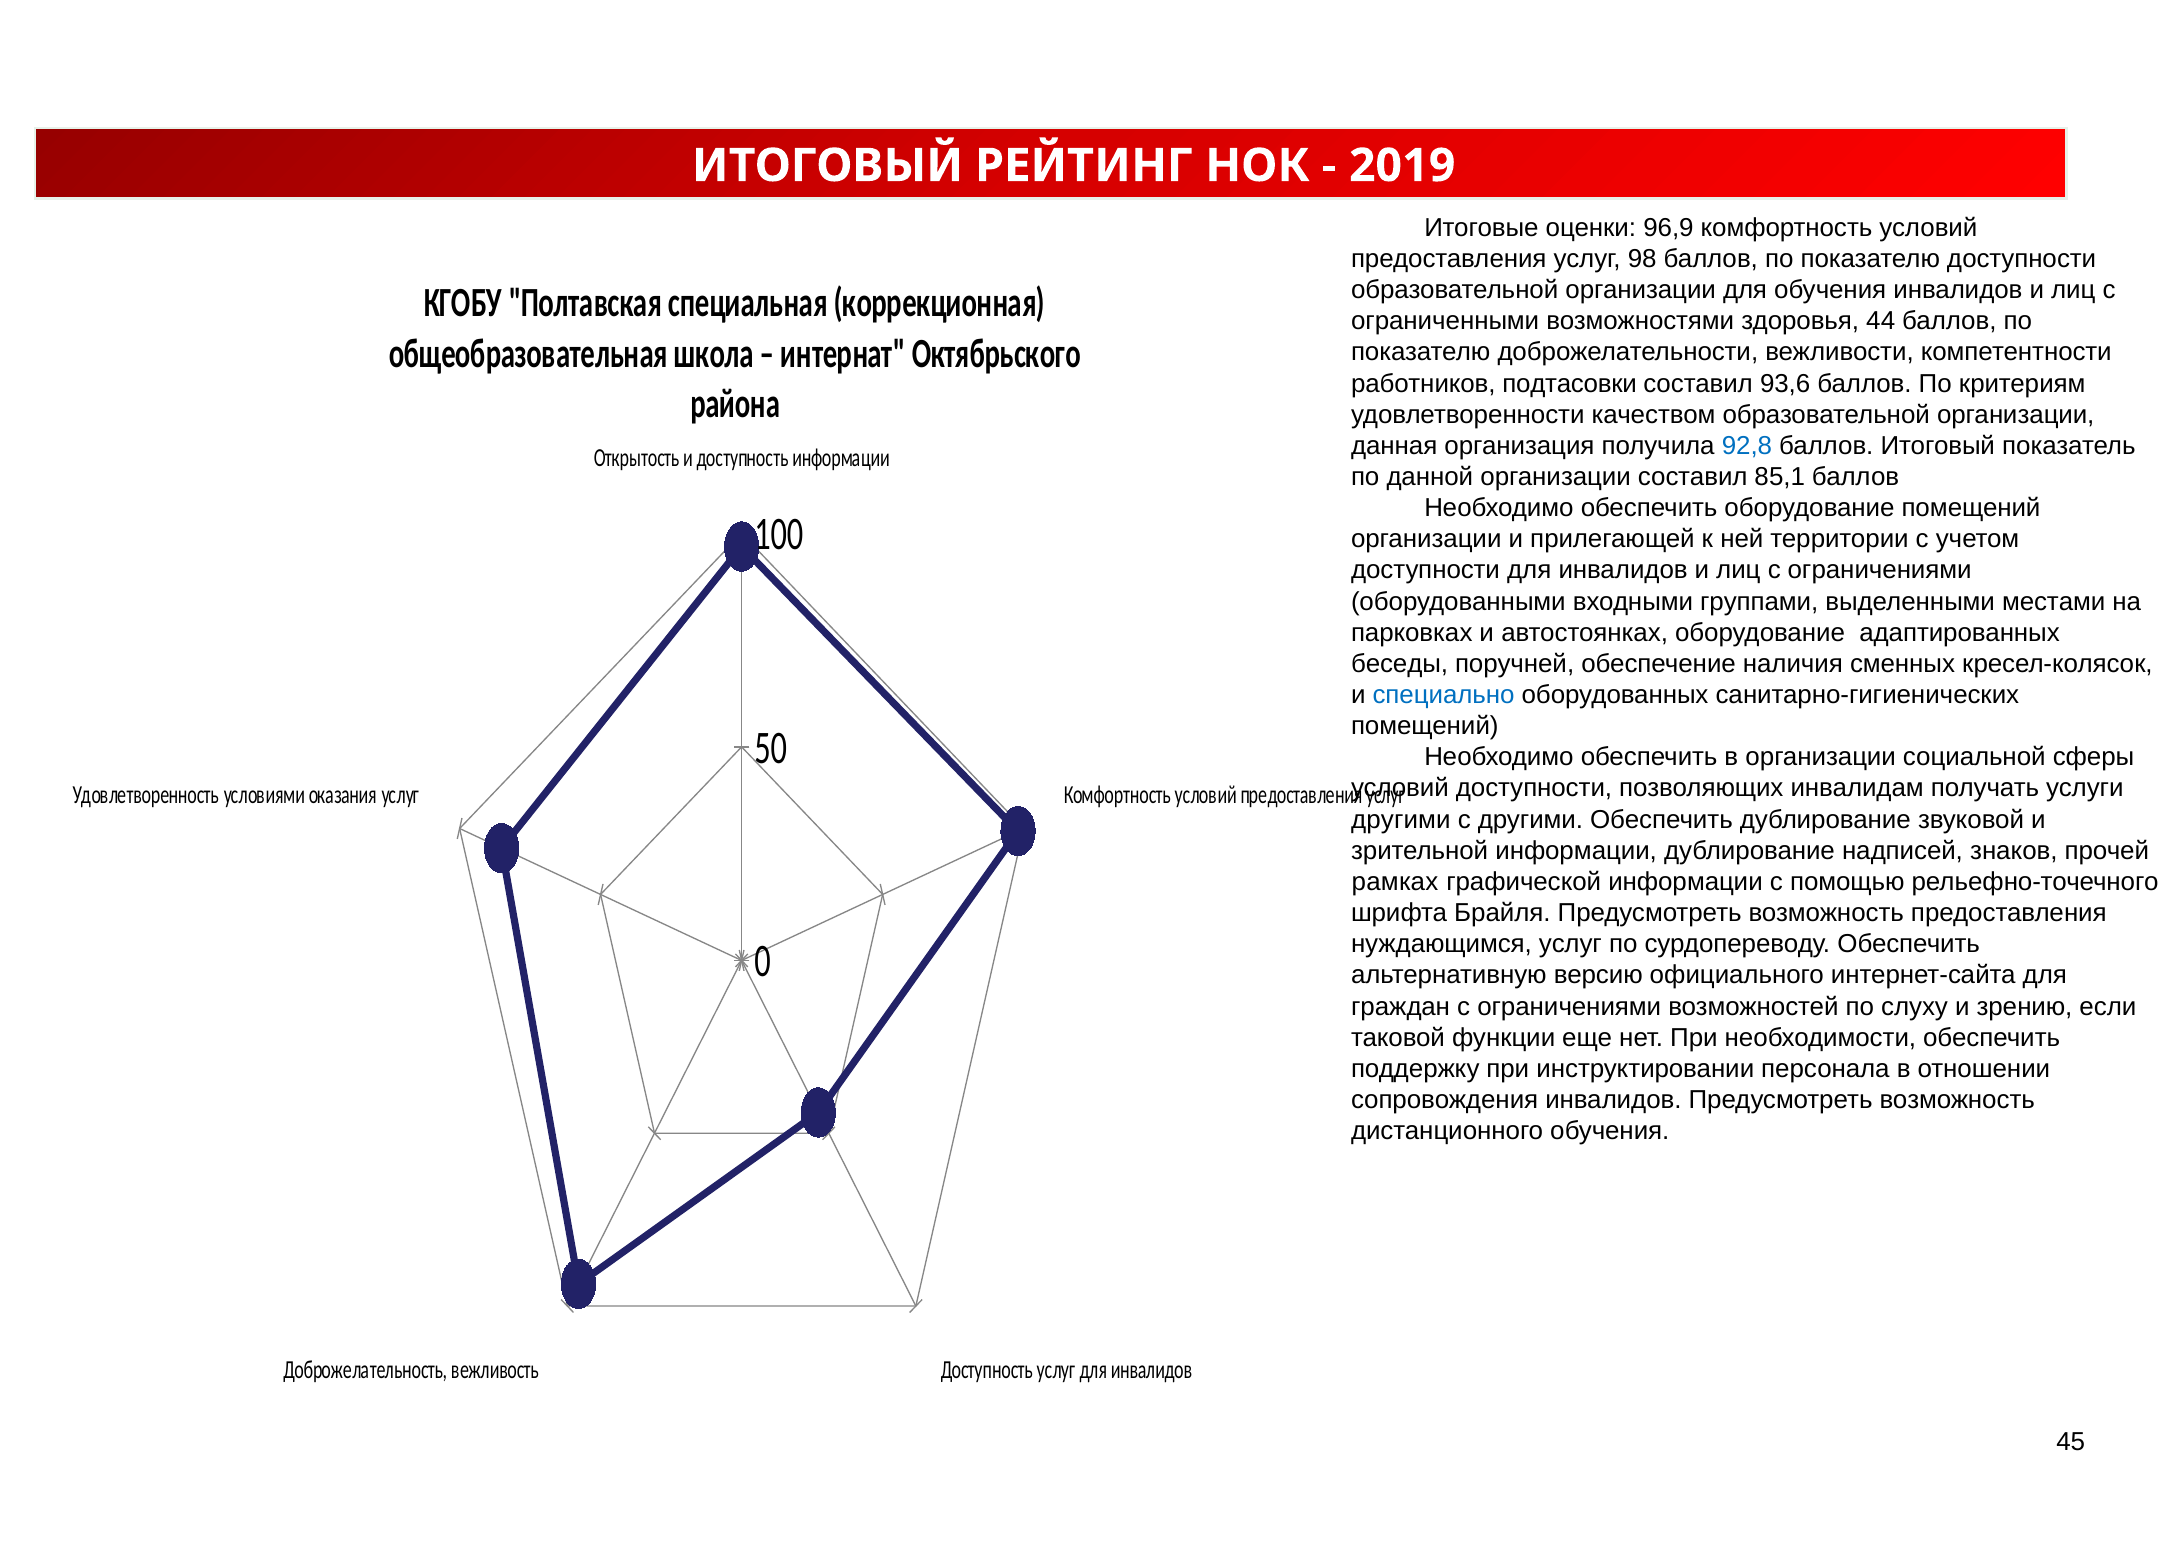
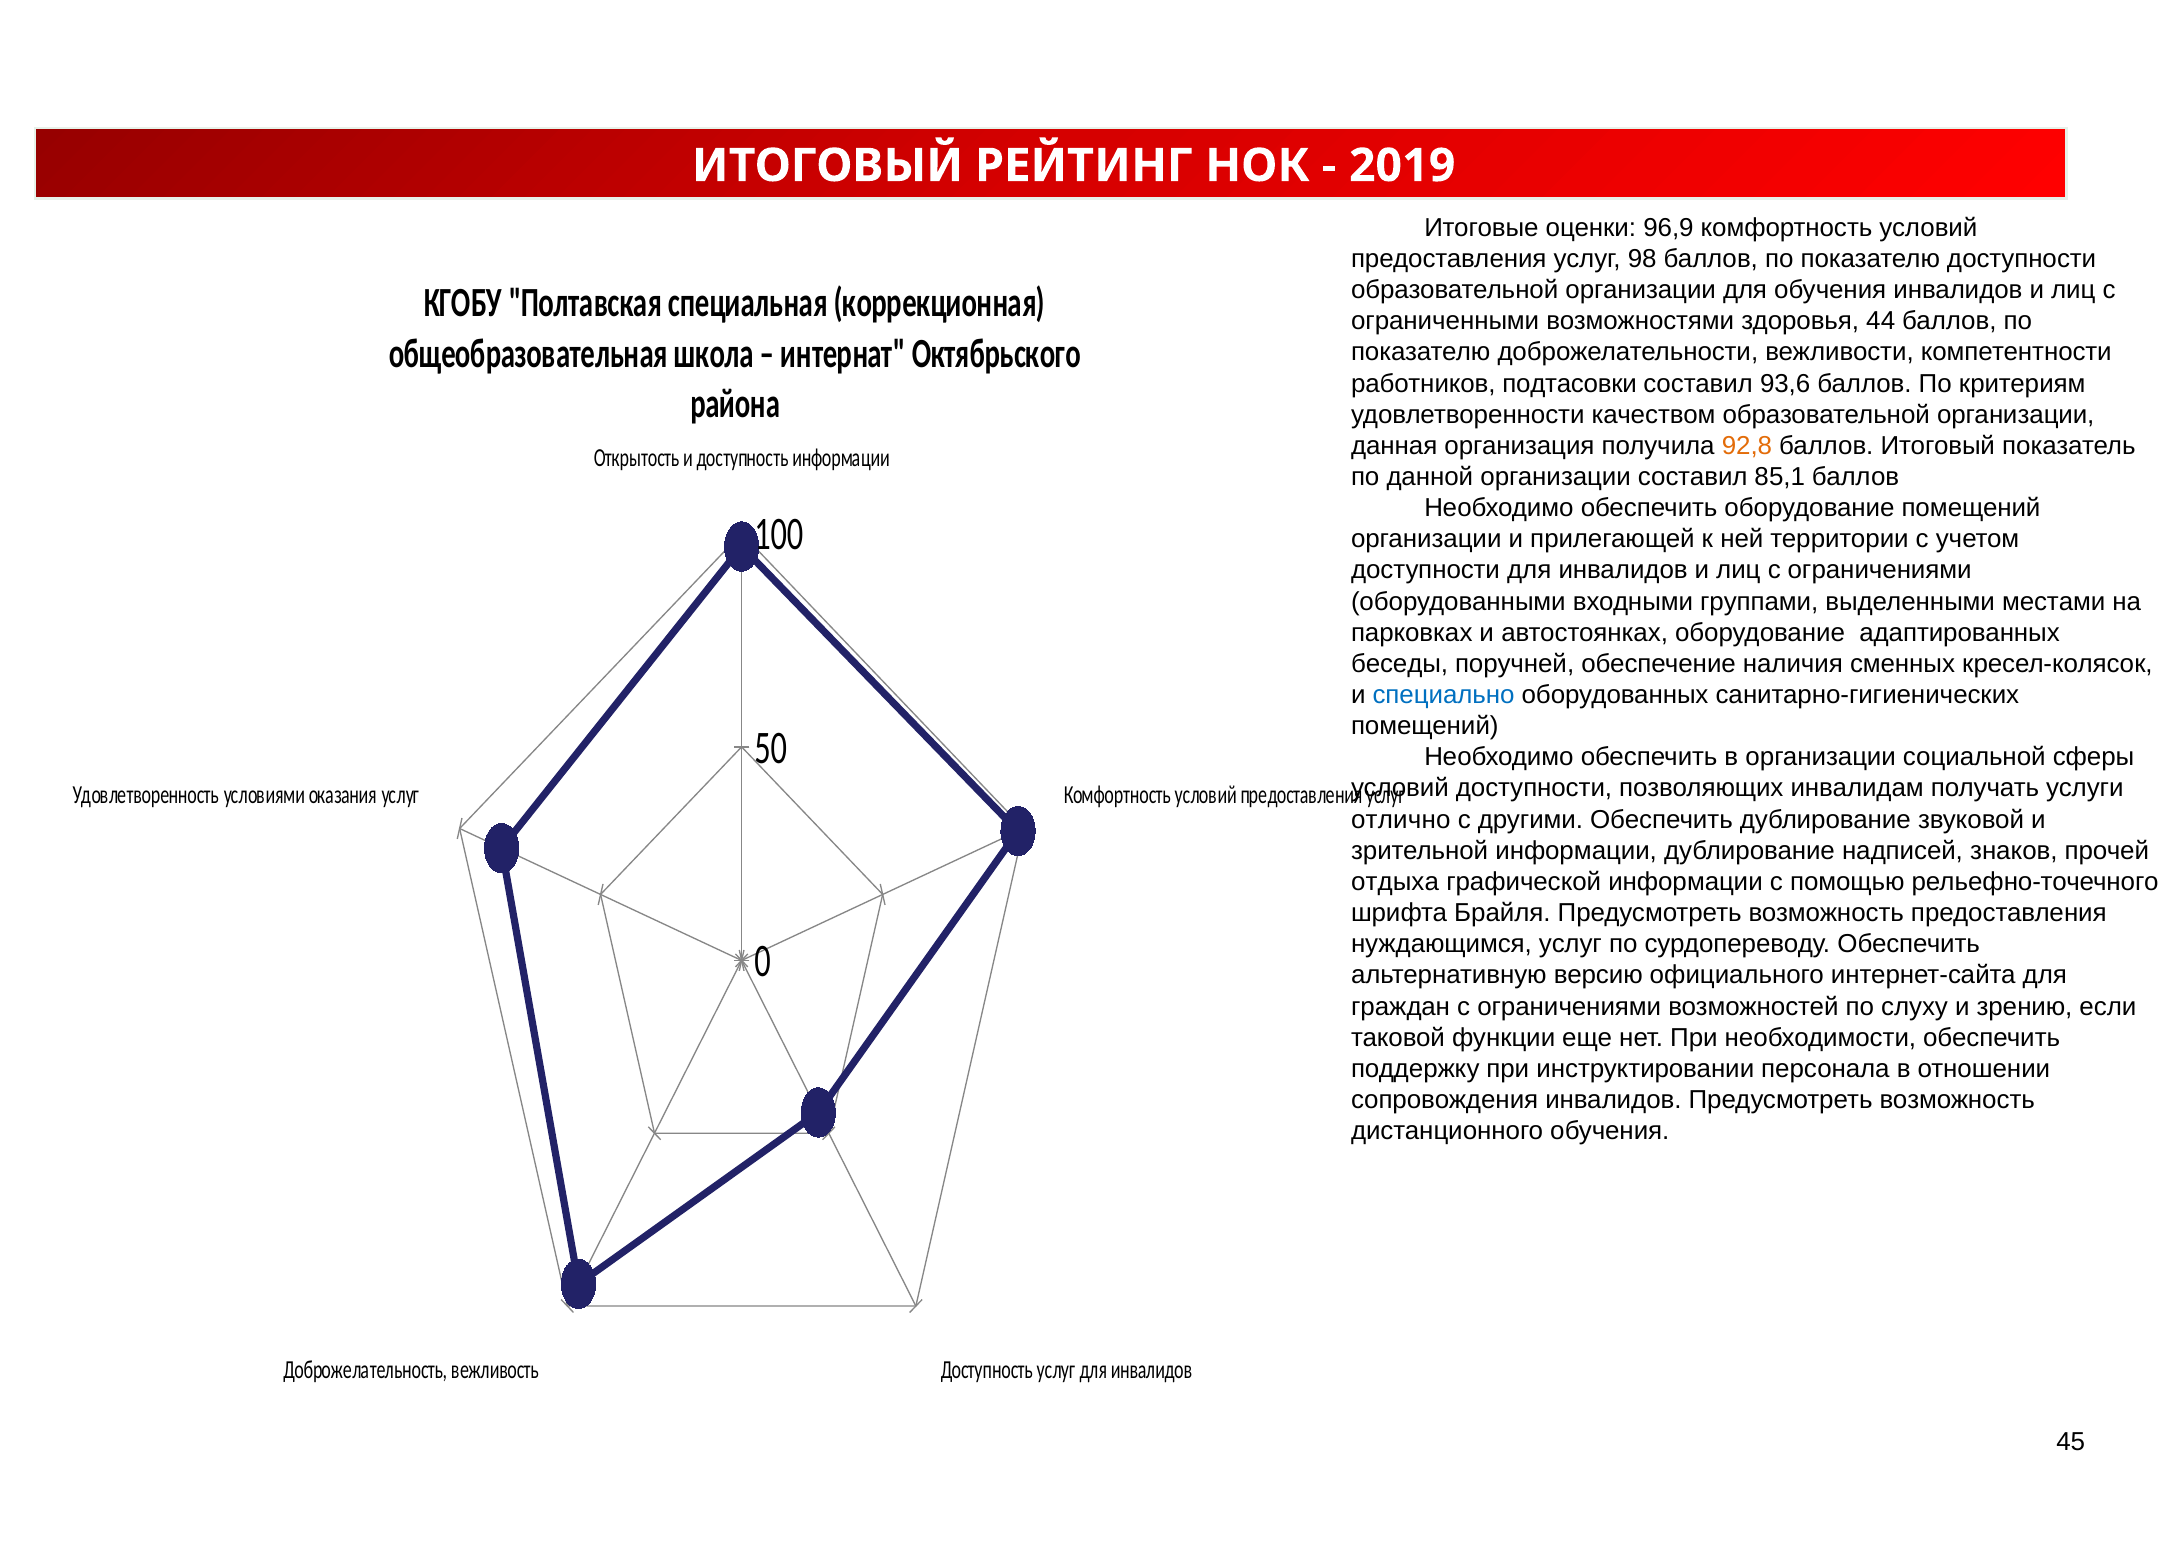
92,8 colour: blue -> orange
другими at (1401, 820): другими -> отлично
рамках: рамках -> отдыха
